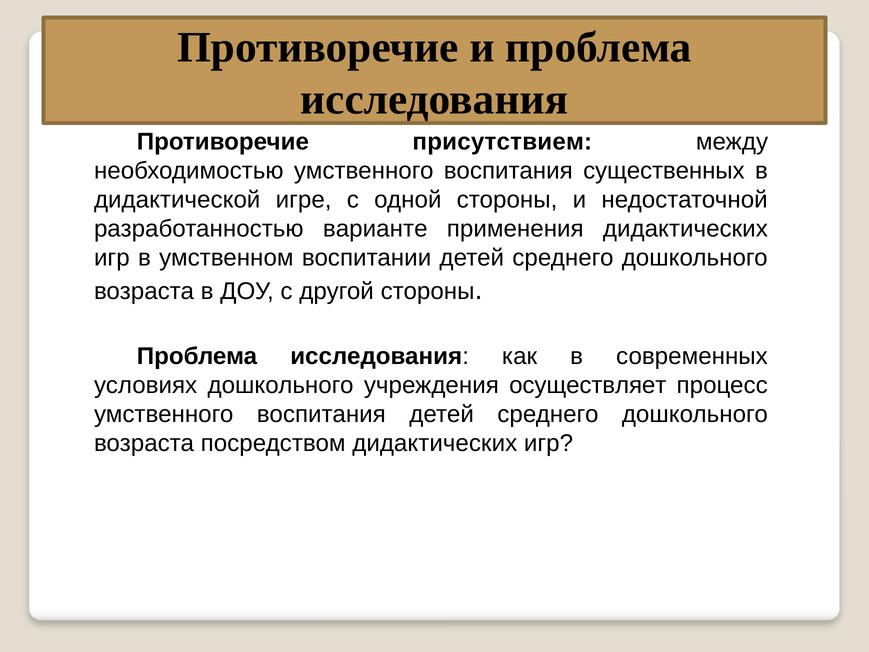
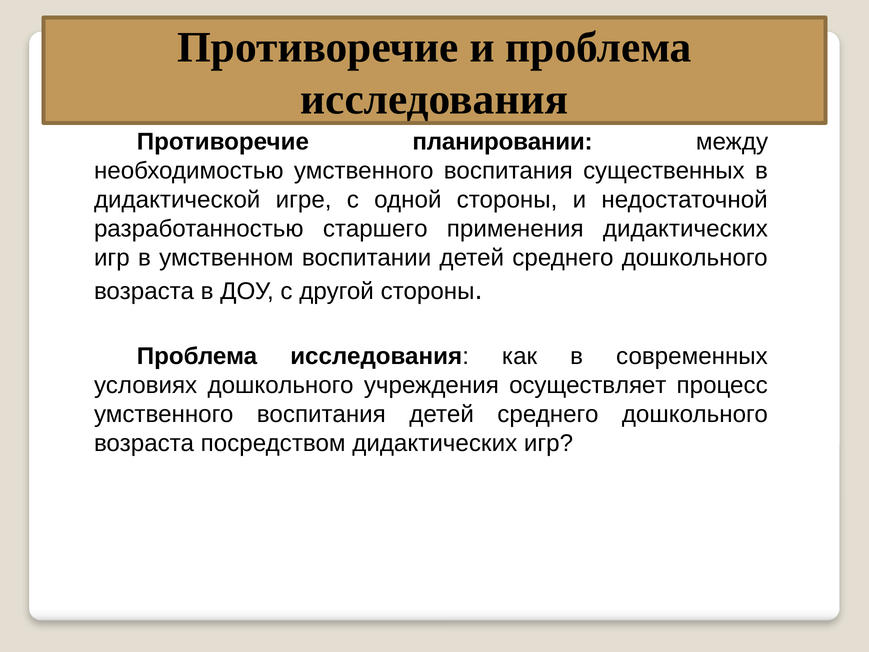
присутствием: присутствием -> планировании
варианте: варианте -> старшего
